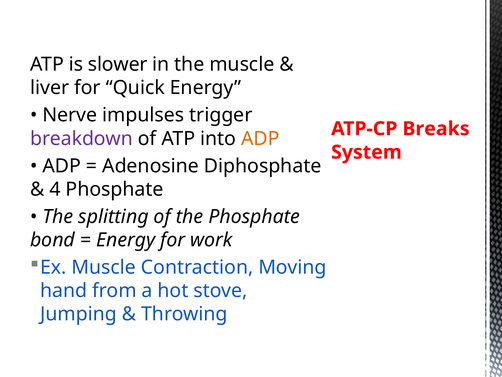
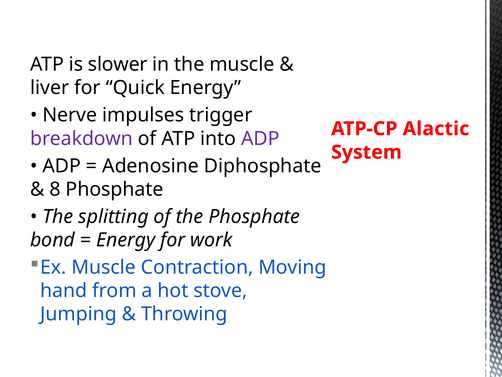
Breaks: Breaks -> Alactic
ADP at (260, 138) colour: orange -> purple
4: 4 -> 8
